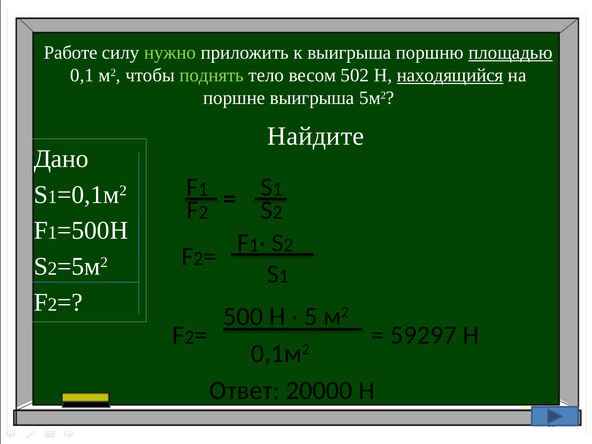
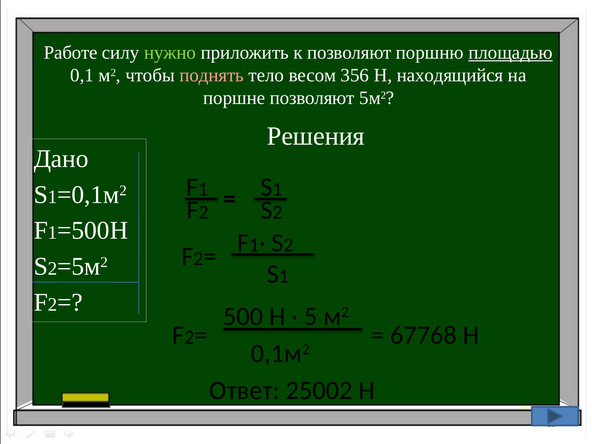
к выигрыша: выигрыша -> позволяют
поднять colour: light green -> pink
502: 502 -> 356
находящийся underline: present -> none
поршне выигрыша: выигрыша -> позволяют
Найдите: Найдите -> Решения
59297: 59297 -> 67768
20000: 20000 -> 25002
